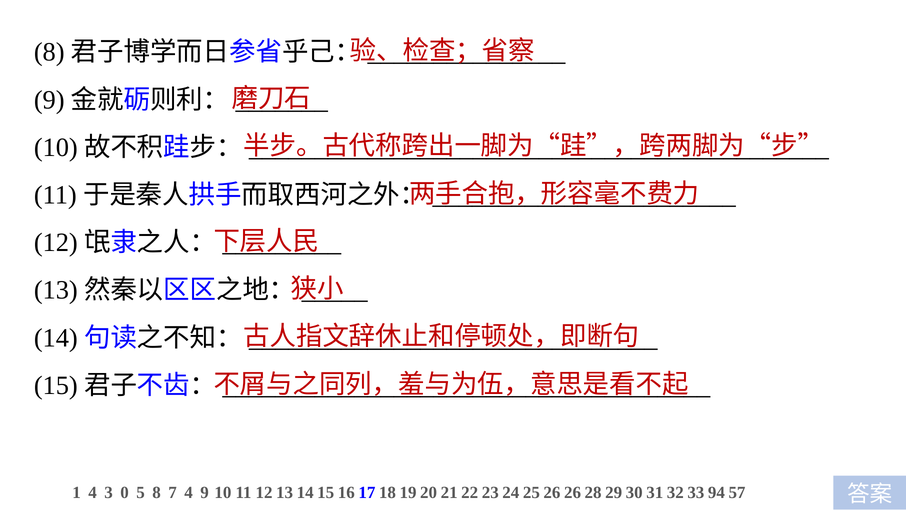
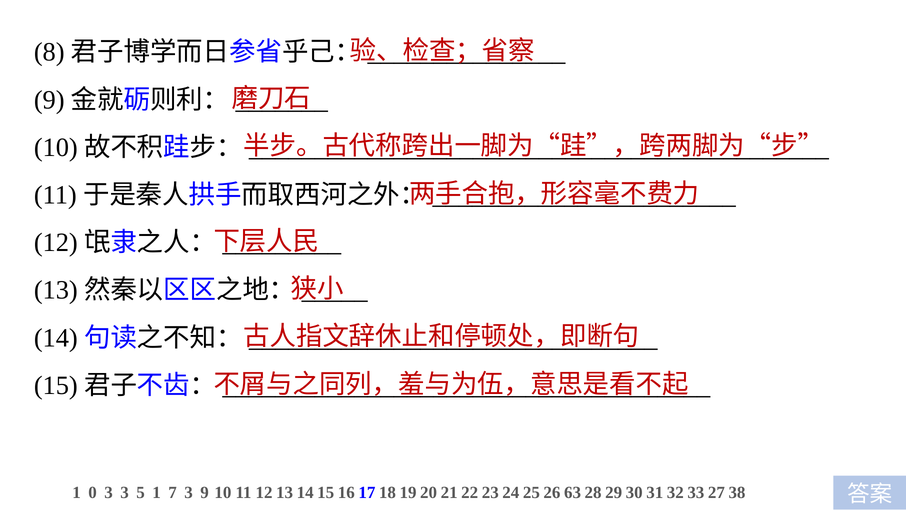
1 4: 4 -> 0
3 0: 0 -> 3
5 8: 8 -> 1
7 4: 4 -> 3
26 at (573, 492): 26 -> 63
94: 94 -> 27
57: 57 -> 38
